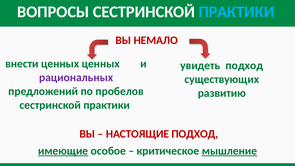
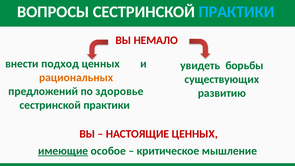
внести ценных: ценных -> подход
увидеть подход: подход -> борьбы
рациональных colour: purple -> orange
пробелов: пробелов -> здоровье
НАСТОЯЩИЕ ПОДХОД: ПОДХОД -> ЦЕННЫХ
мышление underline: present -> none
